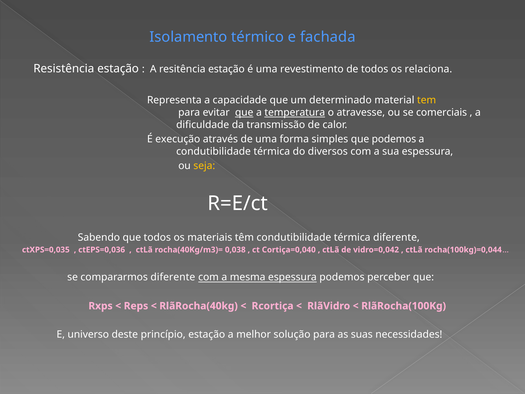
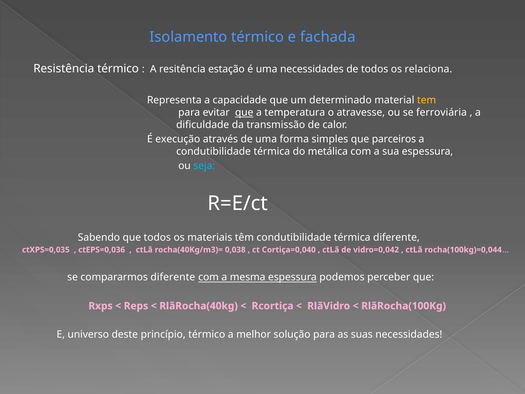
Resistência estação: estação -> térmico
uma revestimento: revestimento -> necessidades
temperatura underline: present -> none
comerciais: comerciais -> ferroviária
que podemos: podemos -> parceiros
diversos: diversos -> metálica
seja colour: yellow -> light blue
princípio estação: estação -> térmico
